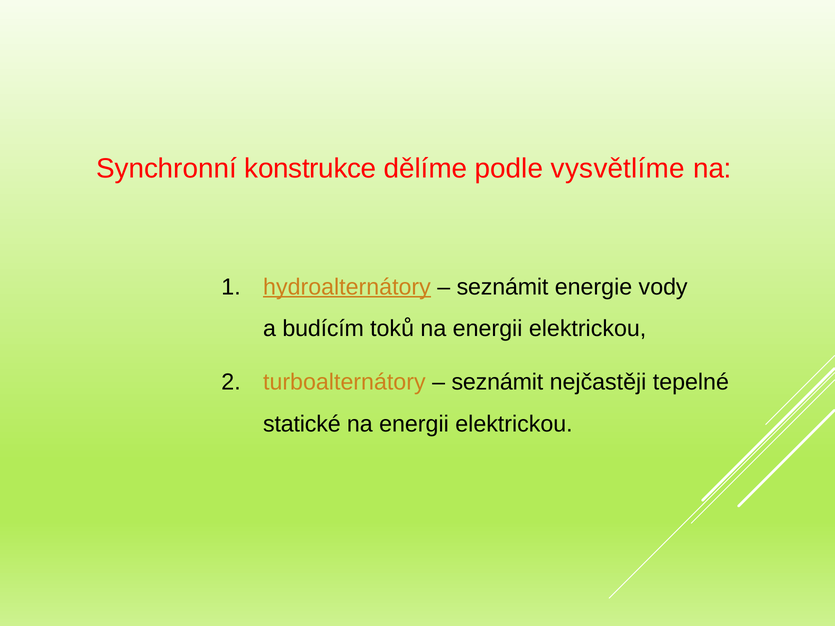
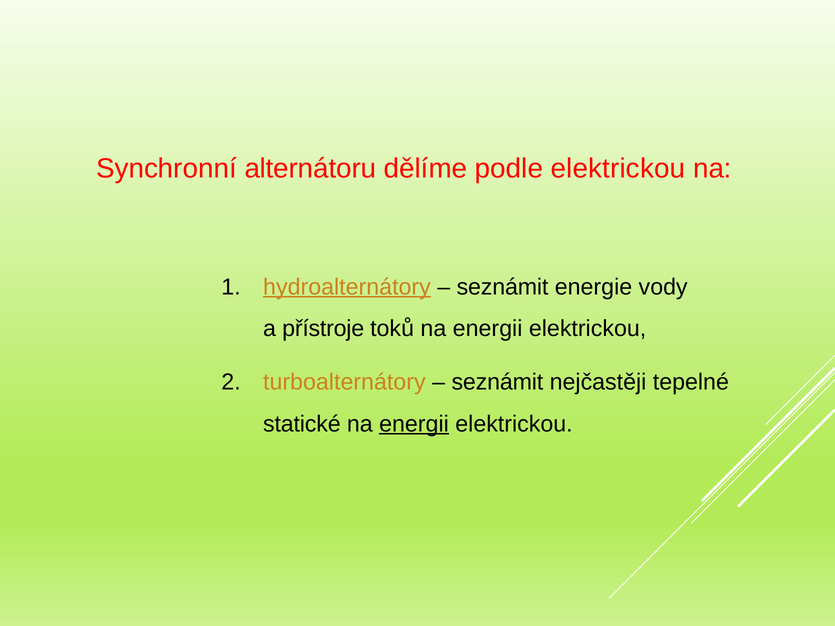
konstrukce: konstrukce -> alternátoru
podle vysvětlíme: vysvětlíme -> elektrickou
budícím: budícím -> přístroje
energii at (414, 424) underline: none -> present
